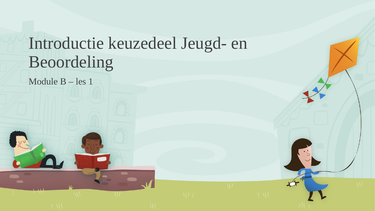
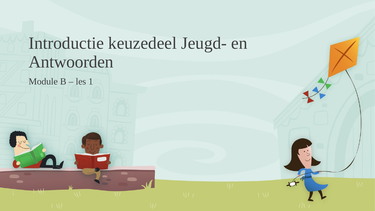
Beoordeling: Beoordeling -> Antwoorden
